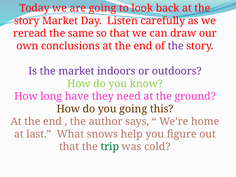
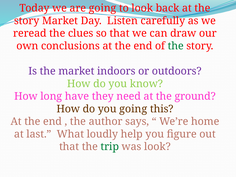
same: same -> clues
the at (176, 46) colour: purple -> green
snows: snows -> loudly
was cold: cold -> look
